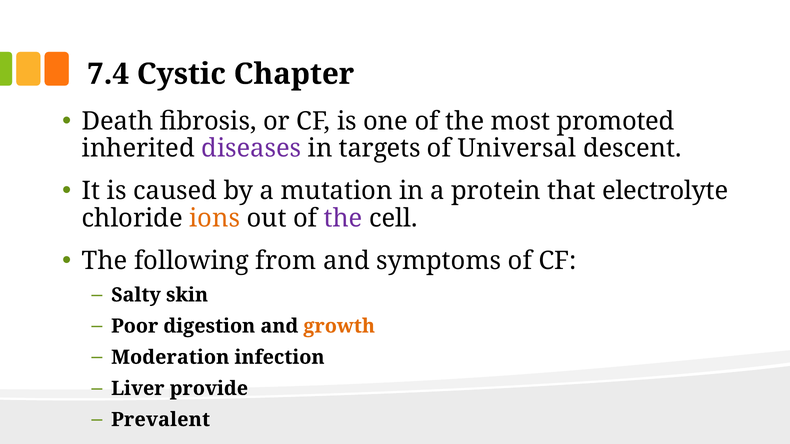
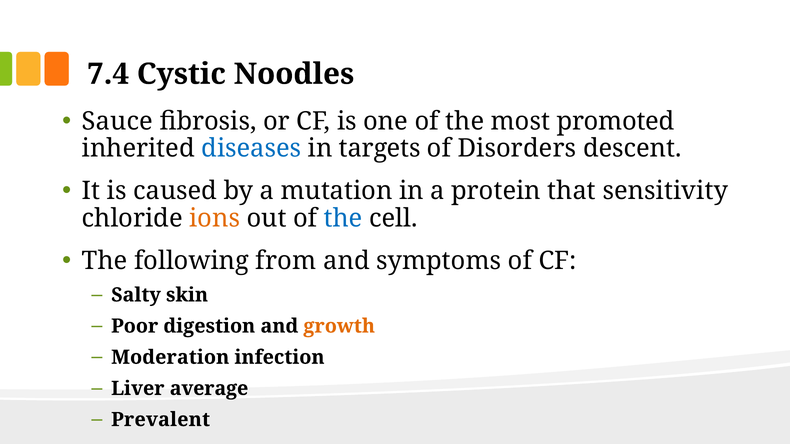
Chapter: Chapter -> Noodles
Death: Death -> Sauce
diseases colour: purple -> blue
Universal: Universal -> Disorders
electrolyte: electrolyte -> sensitivity
the at (343, 219) colour: purple -> blue
provide: provide -> average
